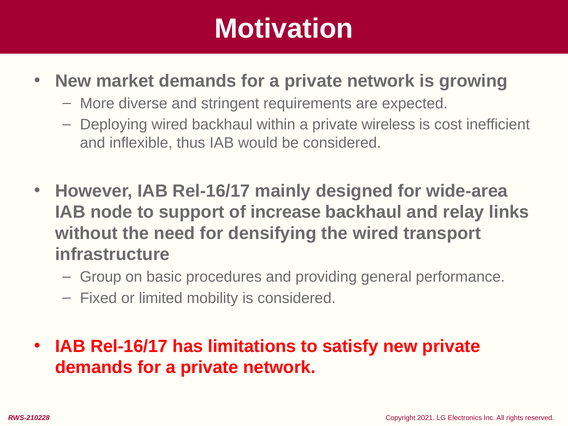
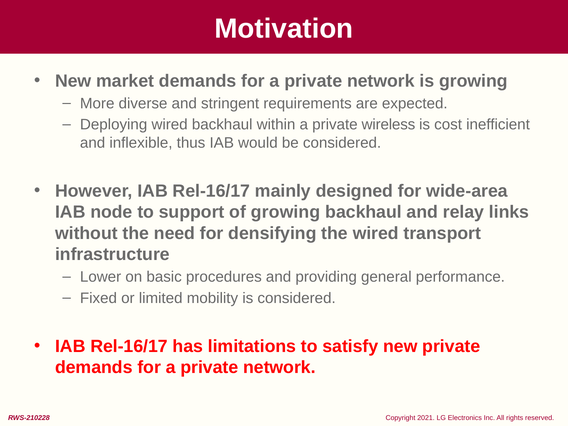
of increase: increase -> growing
Group: Group -> Lower
